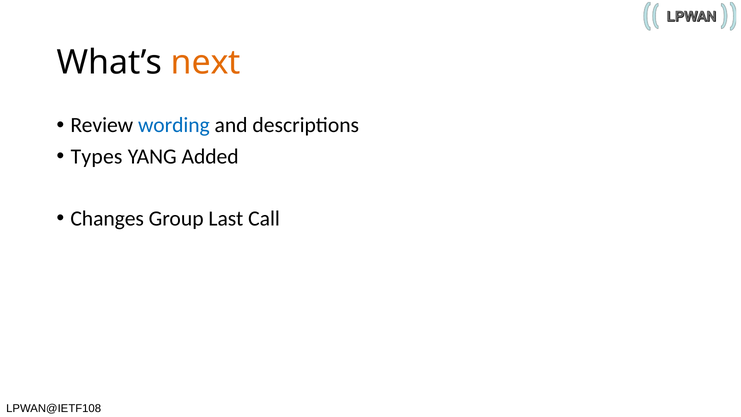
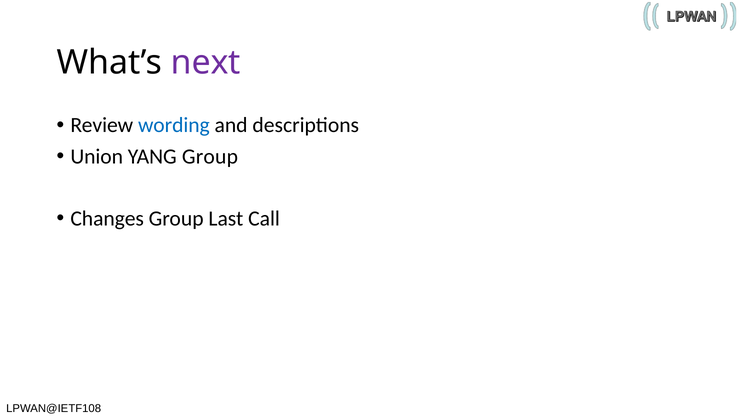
next colour: orange -> purple
Types: Types -> Union
YANG Added: Added -> Group
